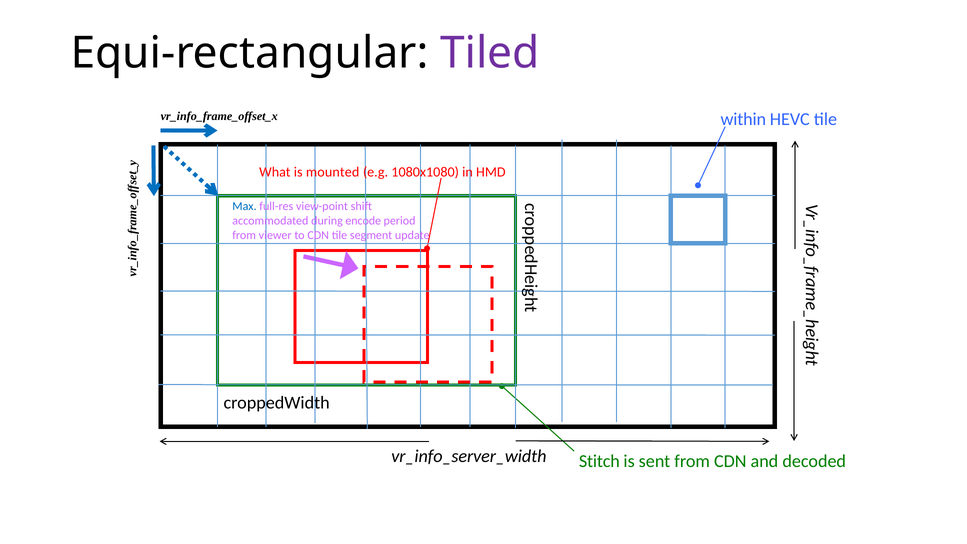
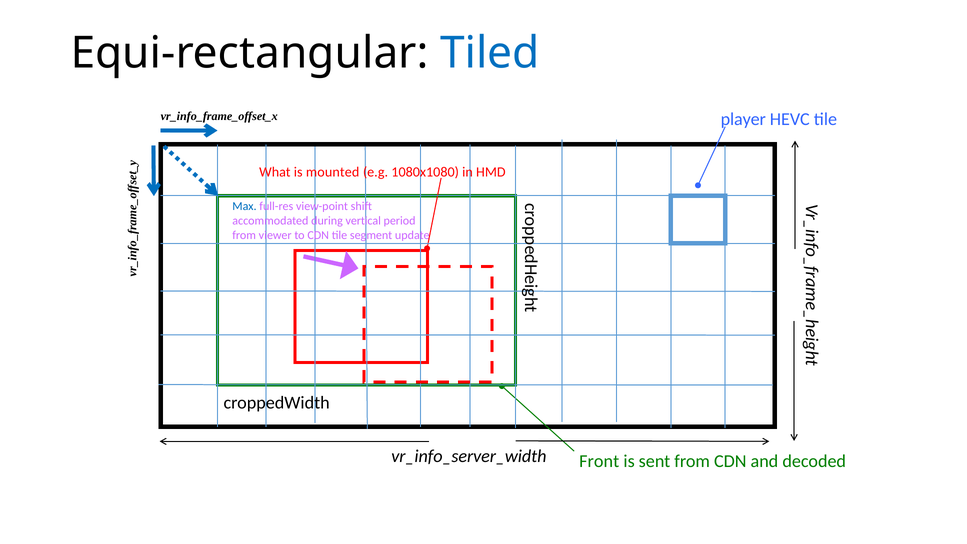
Tiled colour: purple -> blue
within: within -> player
encode: encode -> vertical
Stitch: Stitch -> Front
